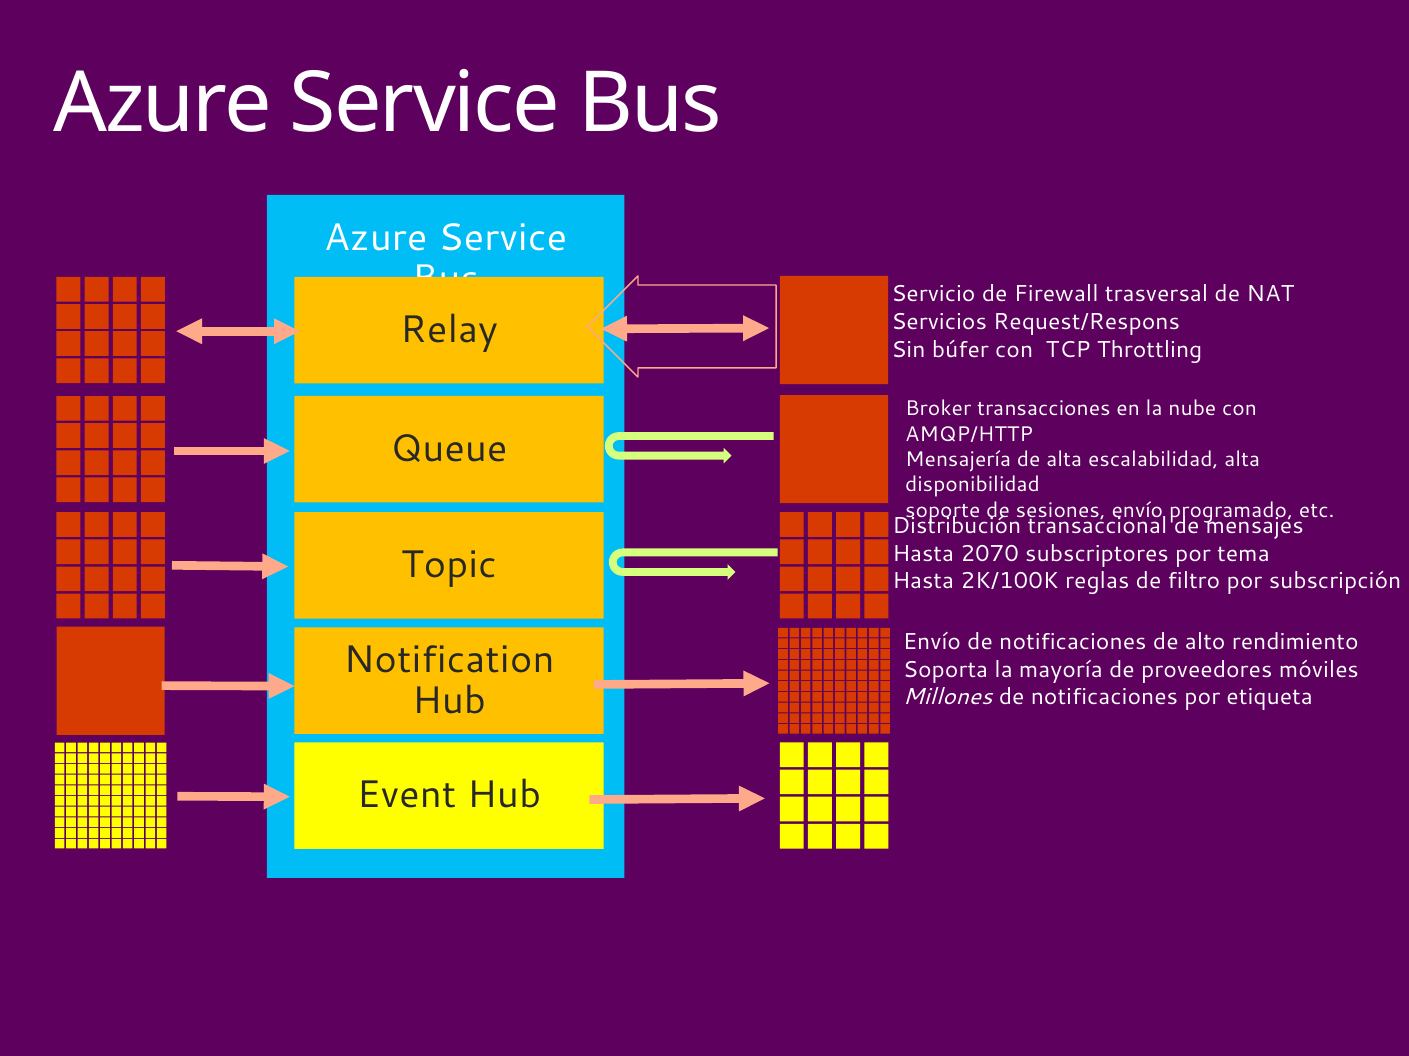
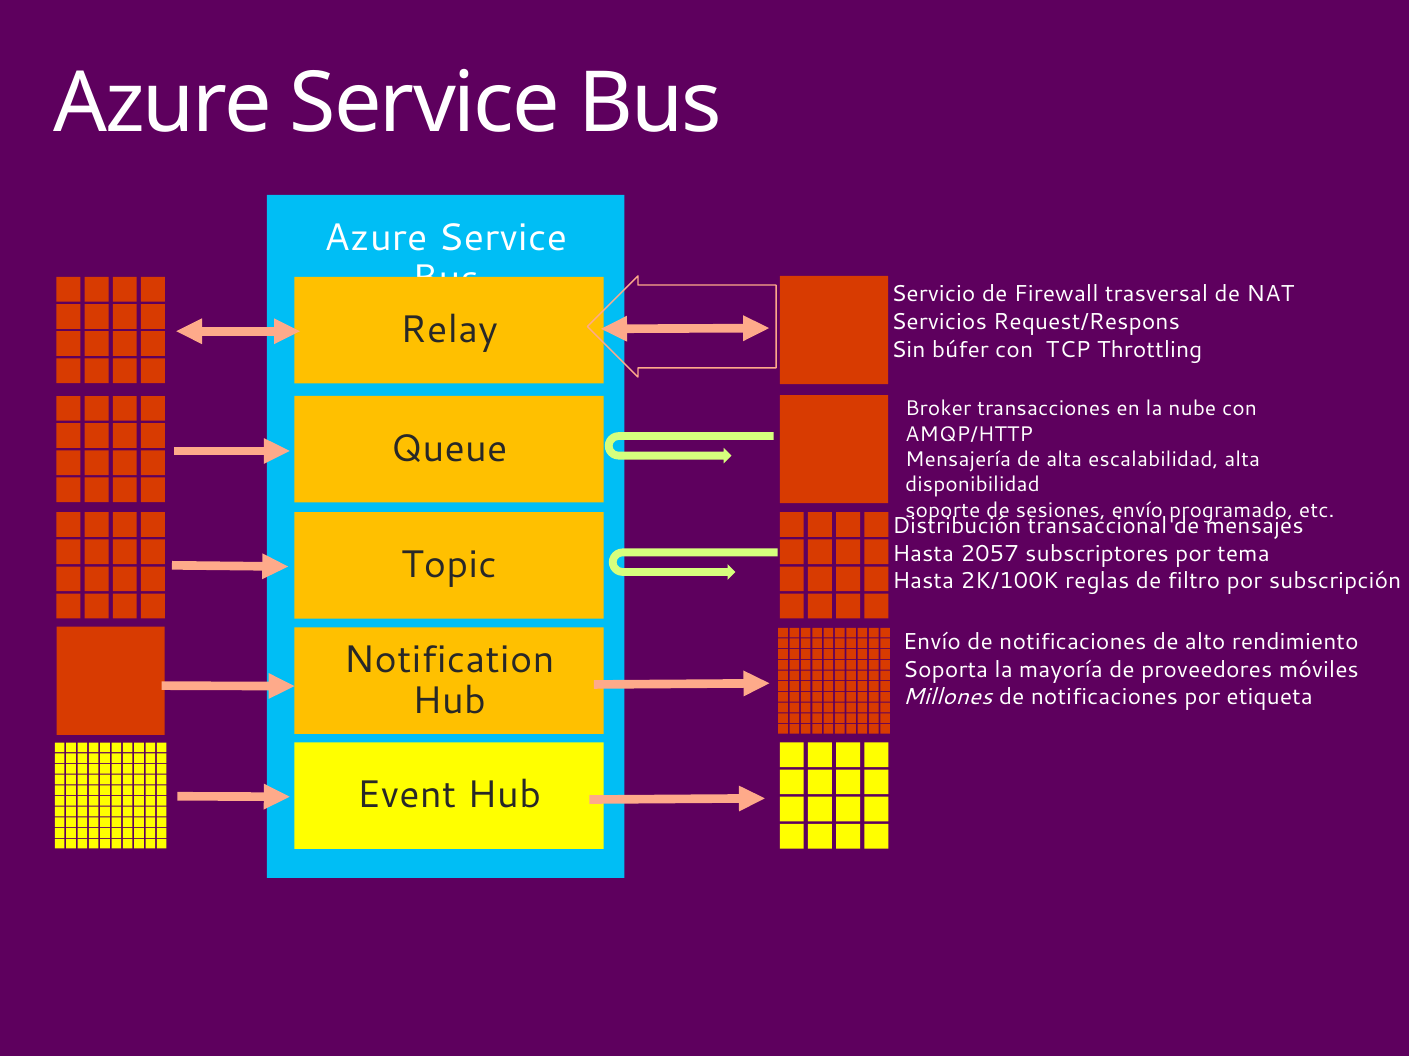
2070: 2070 -> 2057
